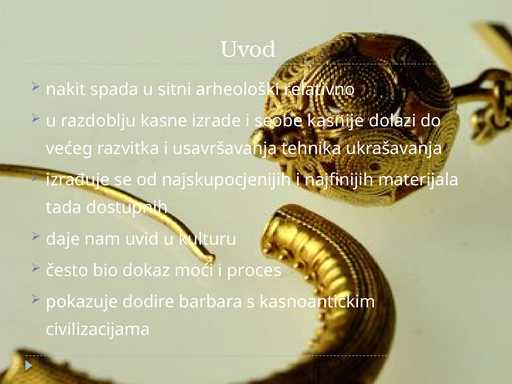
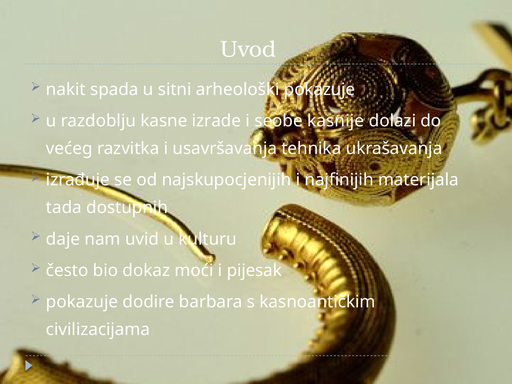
arheološki relativno: relativno -> pokazuje
proces: proces -> pijesak
